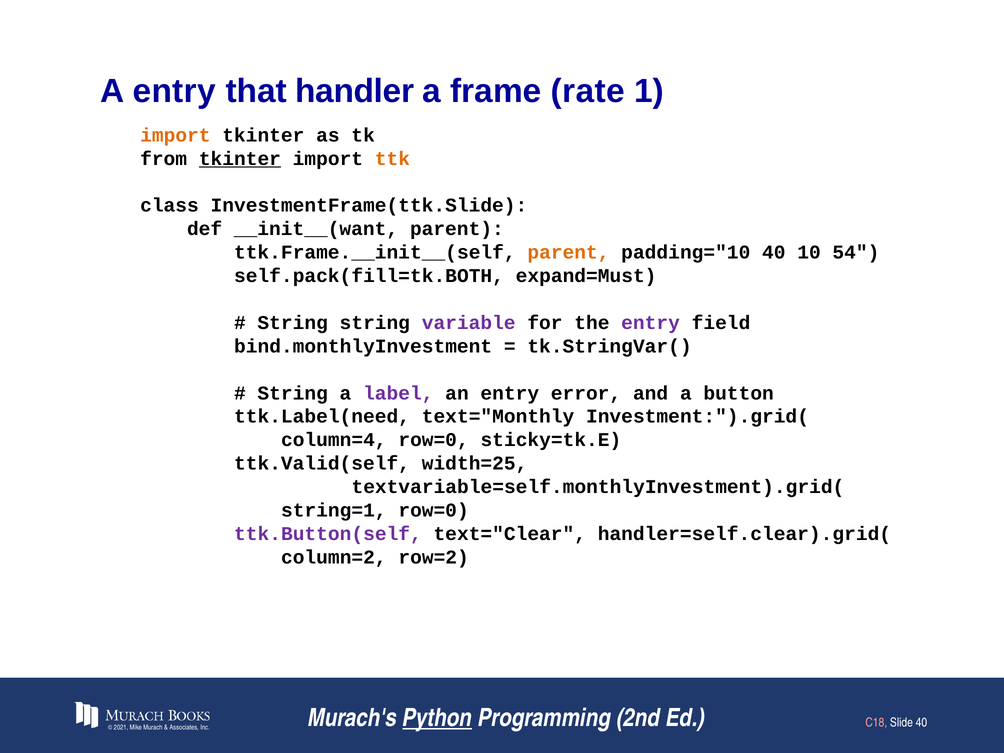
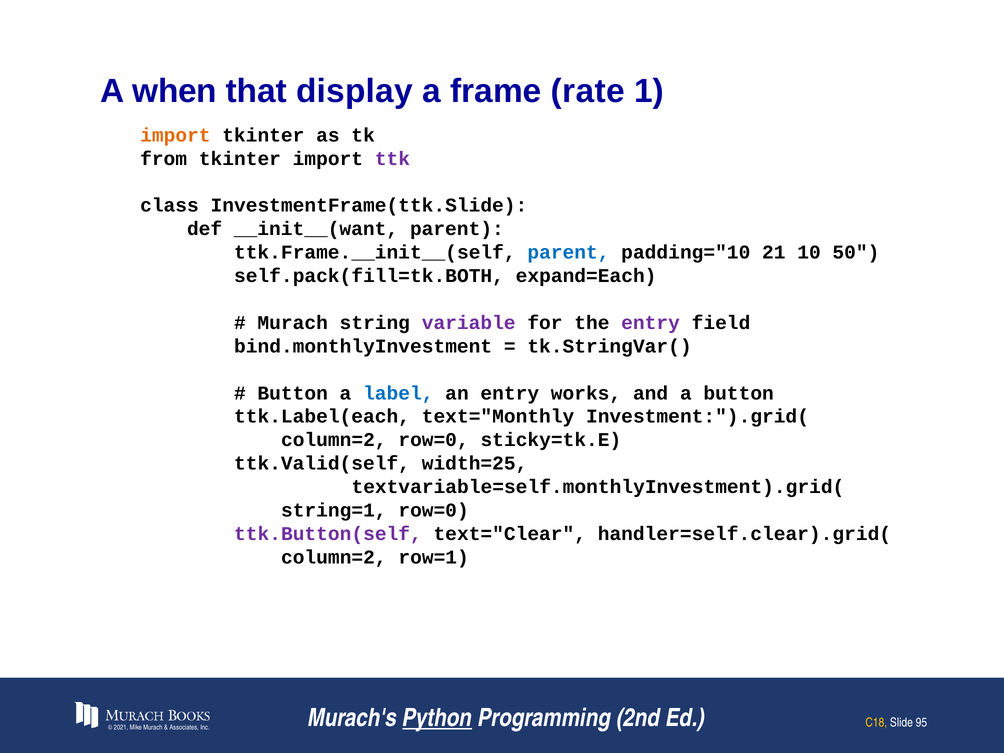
A entry: entry -> when
handler: handler -> display
tkinter at (240, 159) underline: present -> none
ttk colour: orange -> purple
parent at (568, 252) colour: orange -> blue
padding="10 40: 40 -> 21
54: 54 -> 50
expand=Must: expand=Must -> expand=Each
String at (293, 323): String -> Murach
String at (293, 393): String -> Button
label colour: purple -> blue
error: error -> works
ttk.Label(need: ttk.Label(need -> ttk.Label(each
column=4 at (334, 440): column=4 -> column=2
row=2: row=2 -> row=1
C18 colour: pink -> yellow
Slide 40: 40 -> 95
